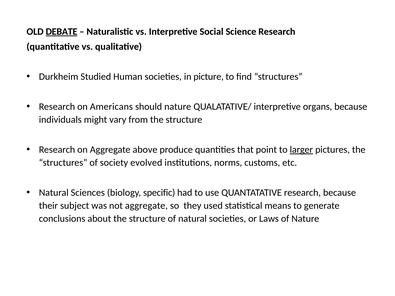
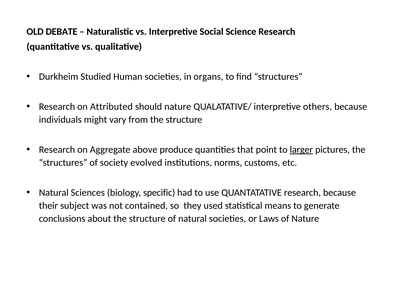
DEBATE underline: present -> none
picture: picture -> organs
Americans: Americans -> Attributed
organs: organs -> others
not aggregate: aggregate -> contained
